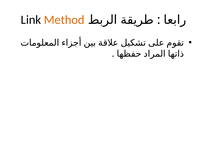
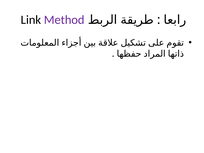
Method colour: orange -> purple
